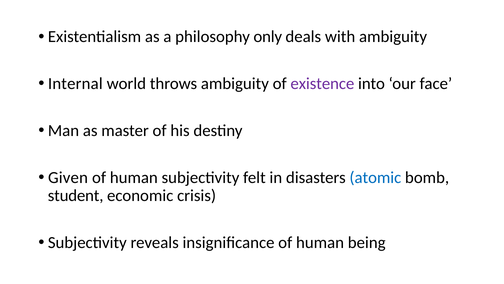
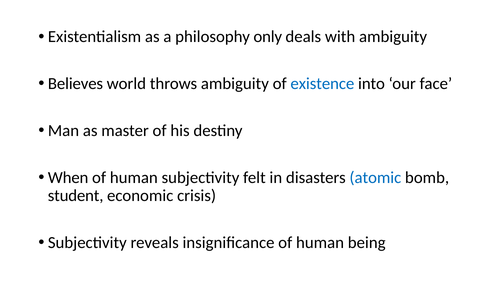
Internal: Internal -> Believes
existence colour: purple -> blue
Given: Given -> When
